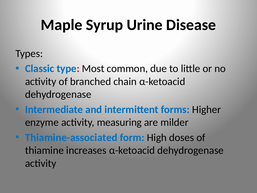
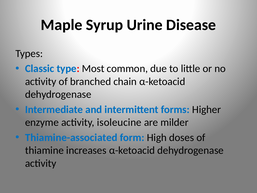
measuring: measuring -> isoleucine
